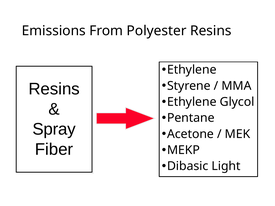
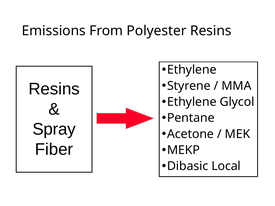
Light: Light -> Local
